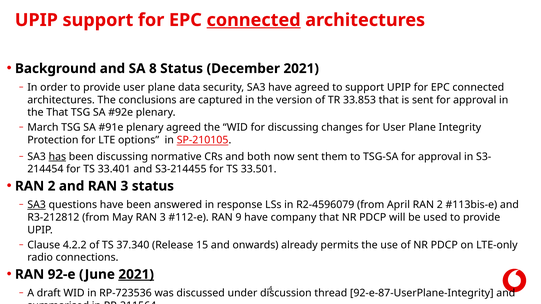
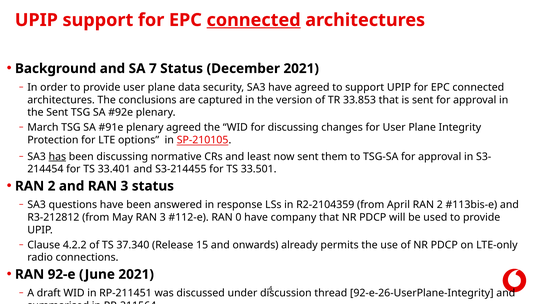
8: 8 -> 7
the That: That -> Sent
both: both -> least
SA3 at (37, 205) underline: present -> none
R2-4596079: R2-4596079 -> R2-2104359
9: 9 -> 0
2021 at (136, 275) underline: present -> none
RP-723536: RP-723536 -> RP-211451
92-e-87-UserPlane-Integrity: 92-e-87-UserPlane-Integrity -> 92-e-26-UserPlane-Integrity
